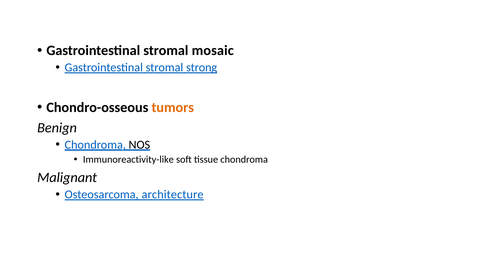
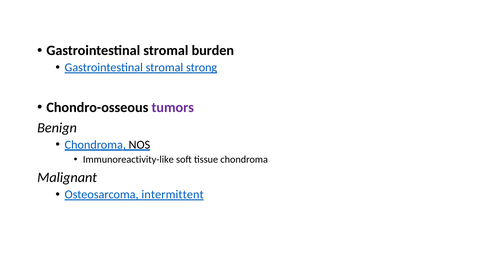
mosaic: mosaic -> burden
tumors colour: orange -> purple
architecture: architecture -> intermittent
